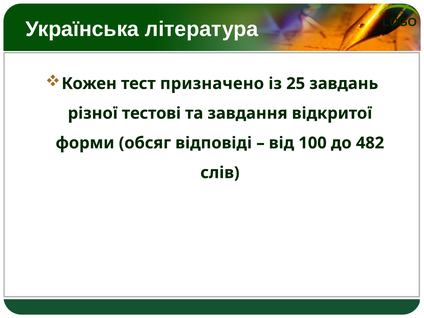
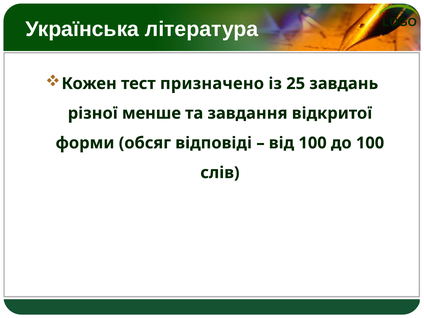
тестові: тестові -> менше
до 482: 482 -> 100
